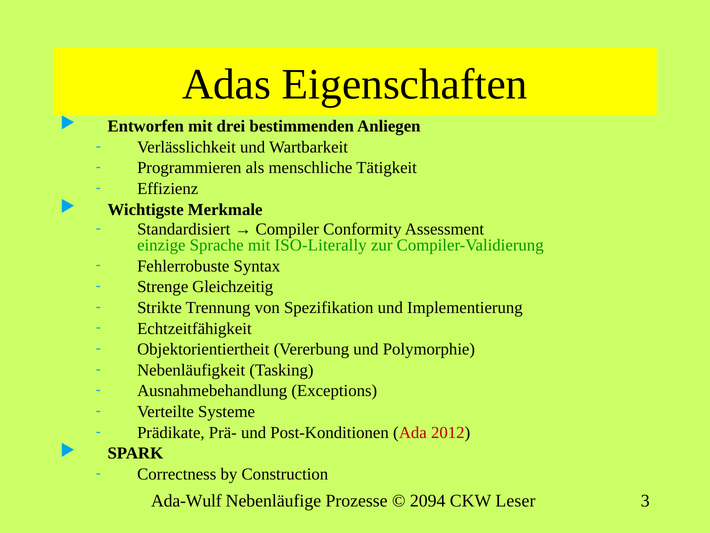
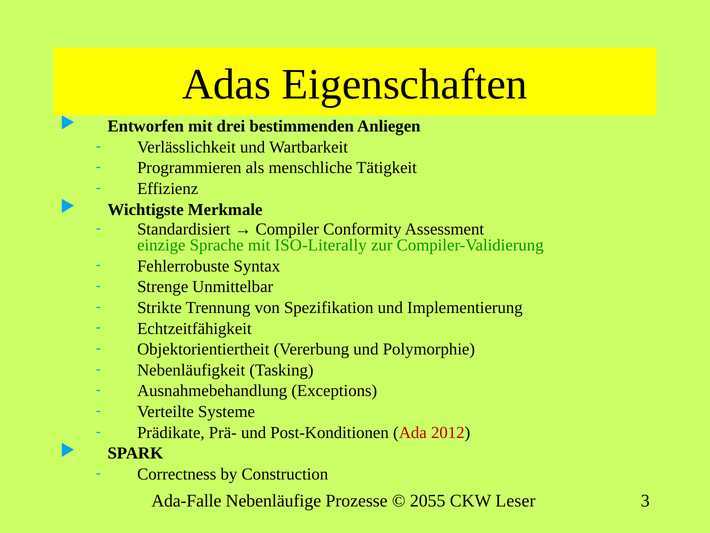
Gleichzeitig: Gleichzeitig -> Unmittelbar
Ada-Wulf: Ada-Wulf -> Ada-Falle
2094: 2094 -> 2055
